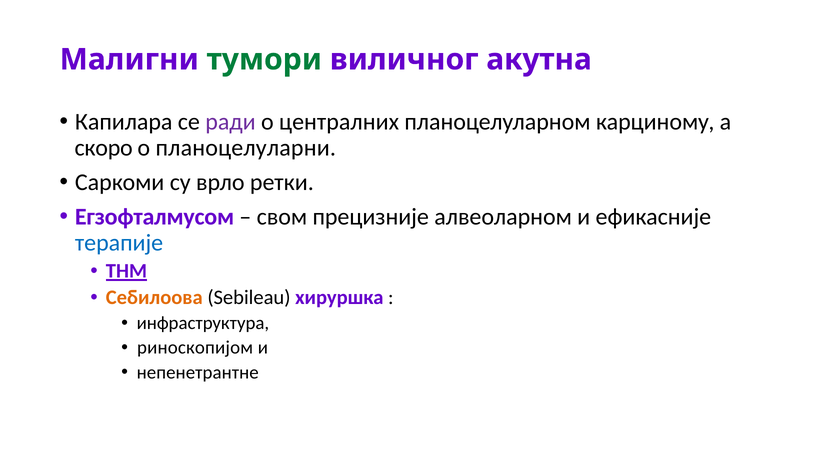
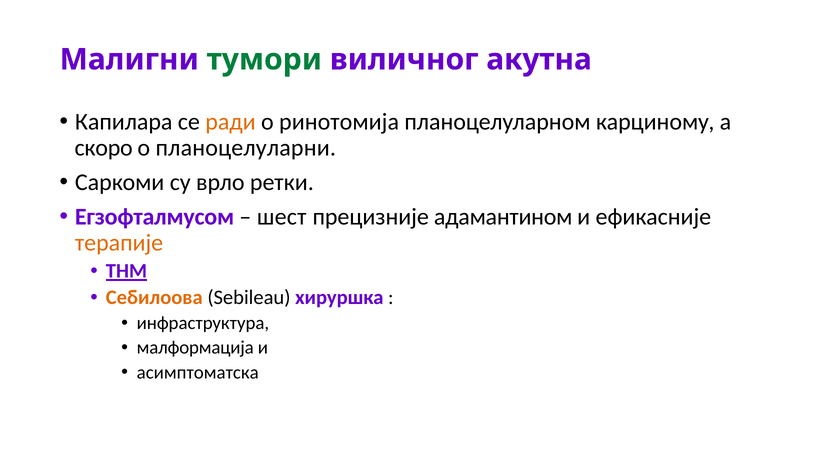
ради colour: purple -> orange
централних: централних -> ринотомија
свом: свом -> шест
алвеоларном: алвеоларном -> адамантином
терапије colour: blue -> orange
риноскопијом: риноскопијом -> малформација
непенетрантне: непенетрантне -> асимптоматска
